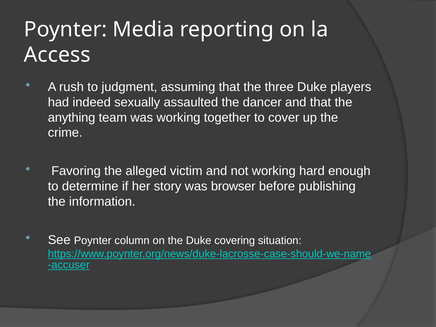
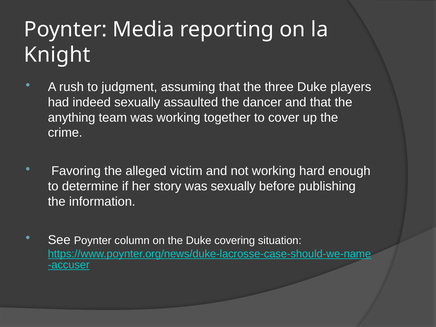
Access: Access -> Knight
was browser: browser -> sexually
